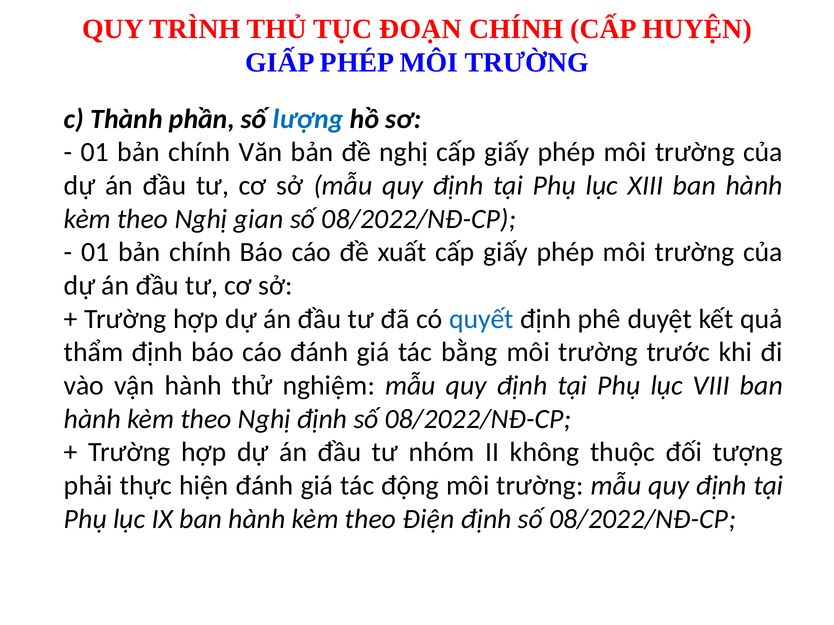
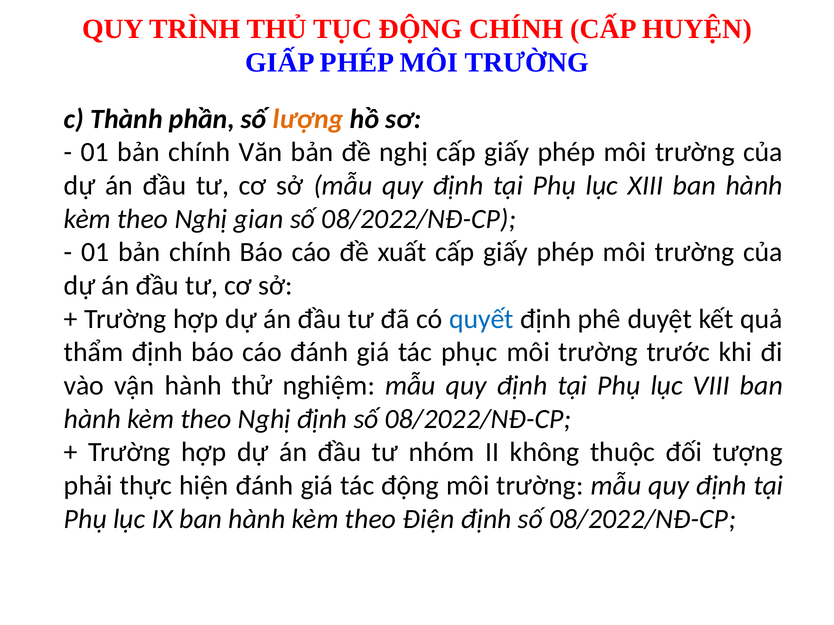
TỤC ĐOẠN: ĐOẠN -> ĐỘNG
lượng colour: blue -> orange
bằng: bằng -> phục
